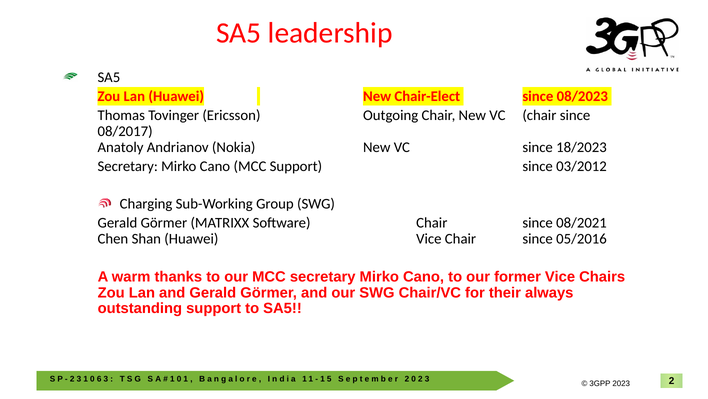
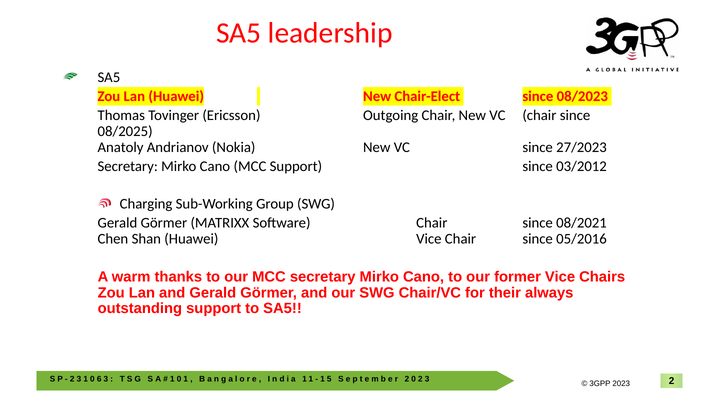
08/2017: 08/2017 -> 08/2025
18/2023: 18/2023 -> 27/2023
